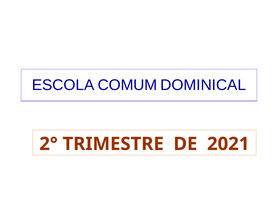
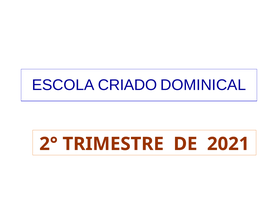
COMUM: COMUM -> CRIADO
